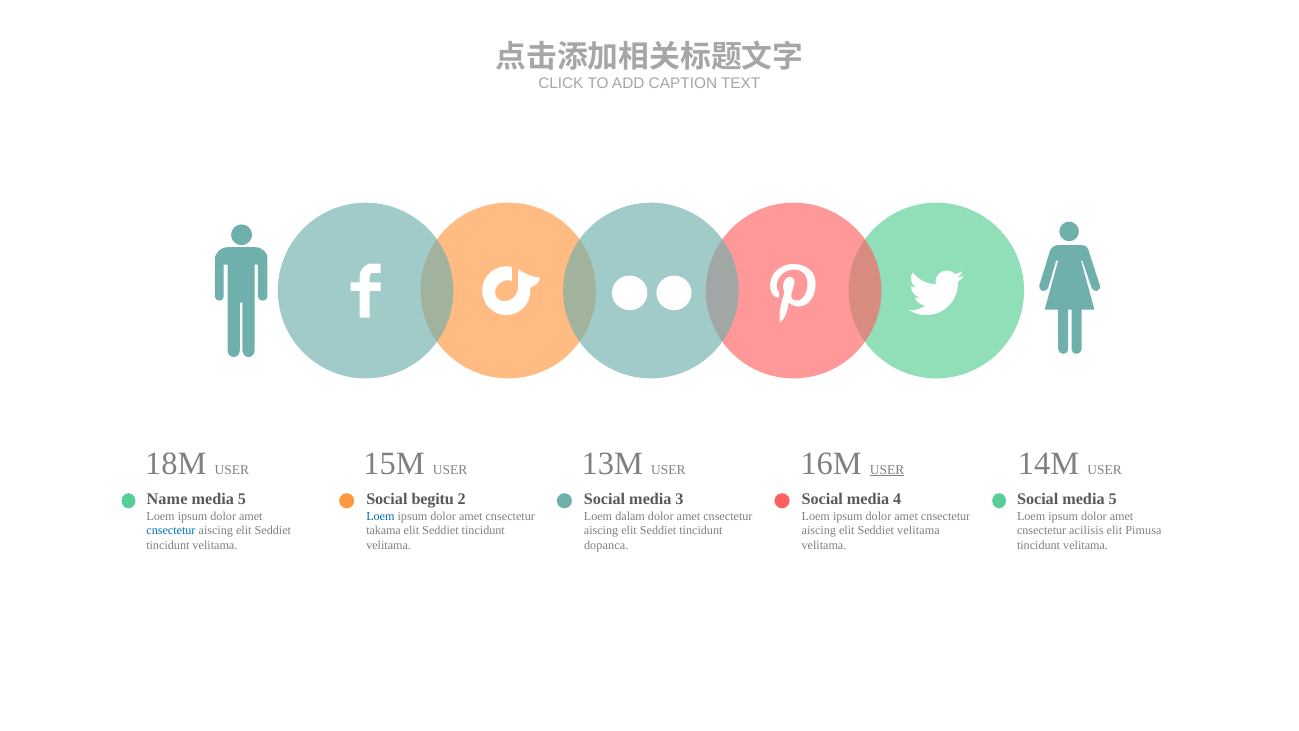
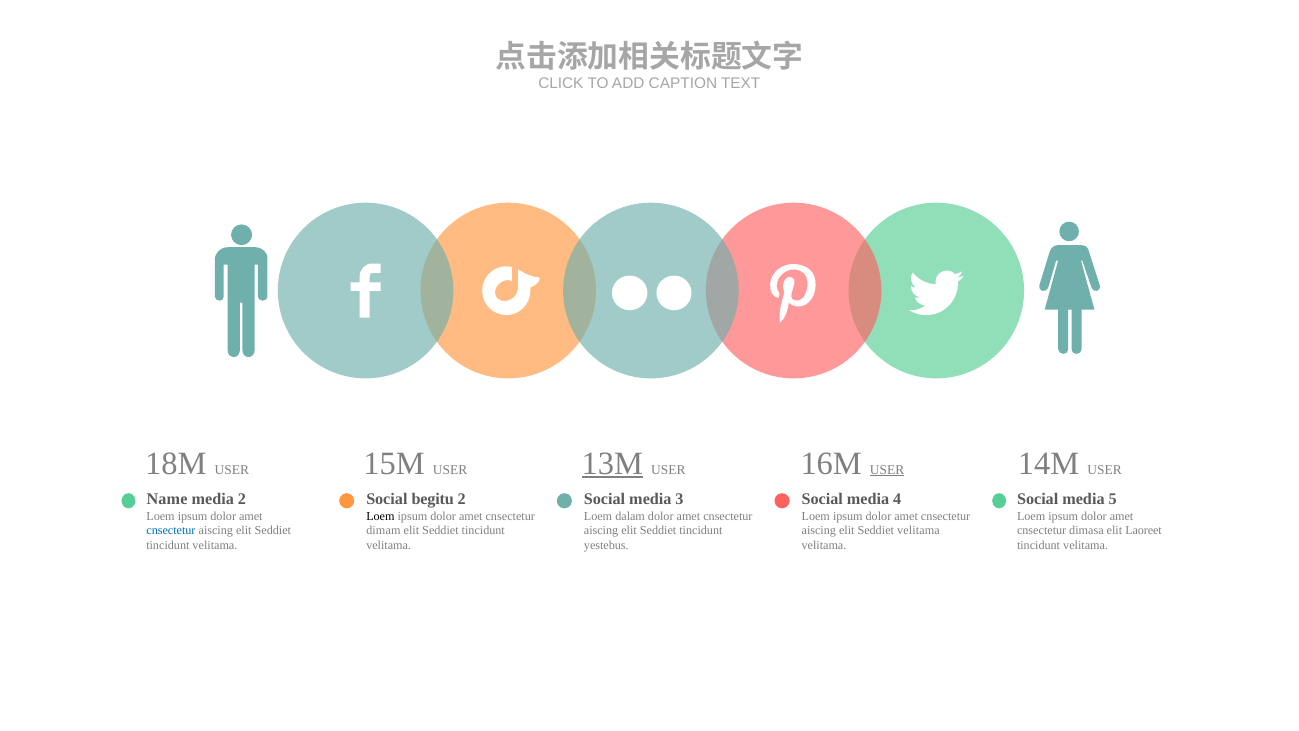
13M underline: none -> present
5 at (242, 499): 5 -> 2
Loem at (380, 516) colour: blue -> black
takama: takama -> dimam
acilisis: acilisis -> dimasa
Pimusa: Pimusa -> Laoreet
dopanca: dopanca -> yestebus
